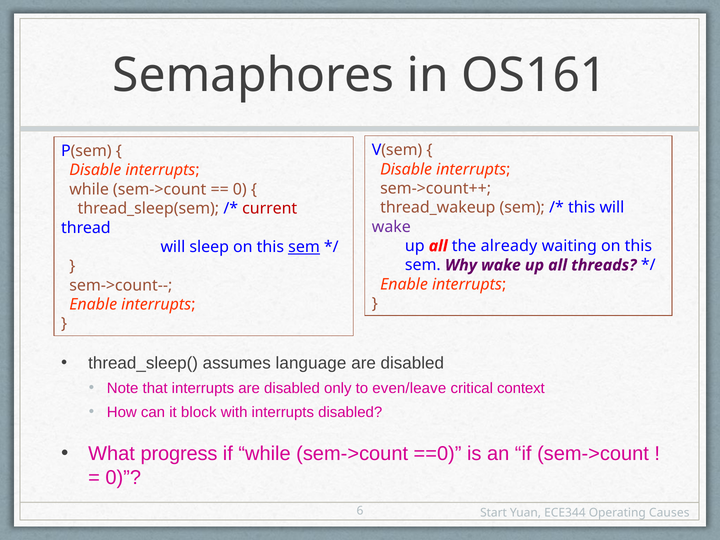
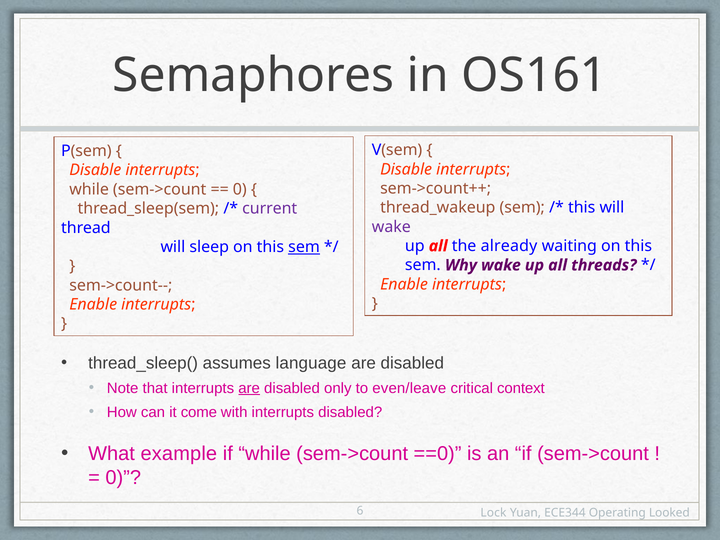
current colour: red -> purple
are at (249, 388) underline: none -> present
block: block -> come
progress: progress -> example
Start: Start -> Lock
Causes: Causes -> Looked
